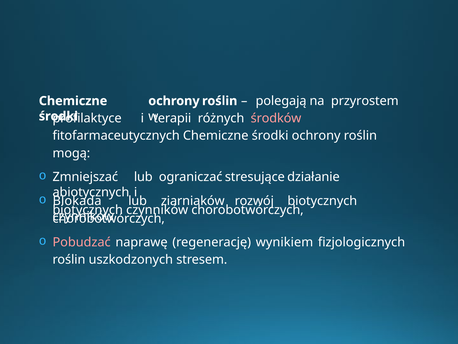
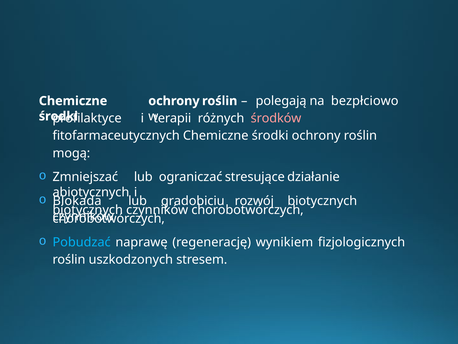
przyrostem: przyrostem -> bezpłciowo
ziarniaków: ziarniaków -> gradobiciu
Pobudzać colour: pink -> light blue
